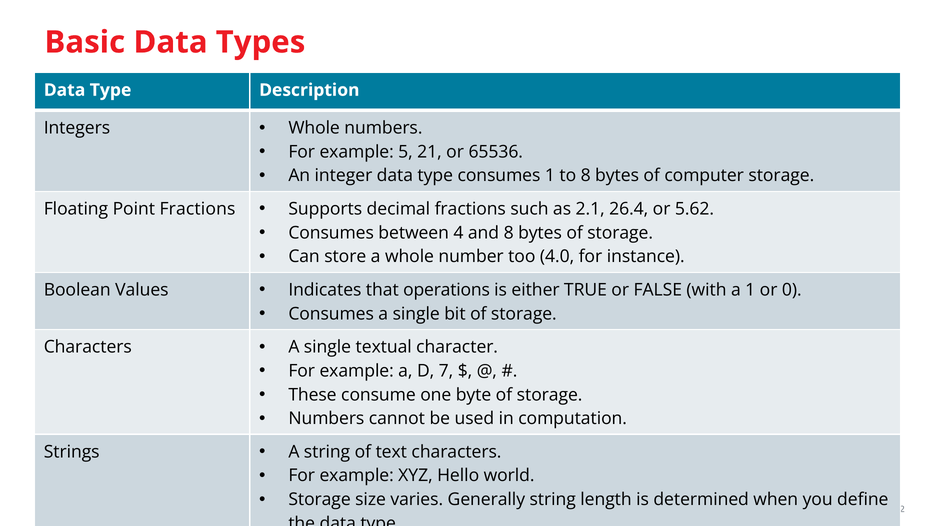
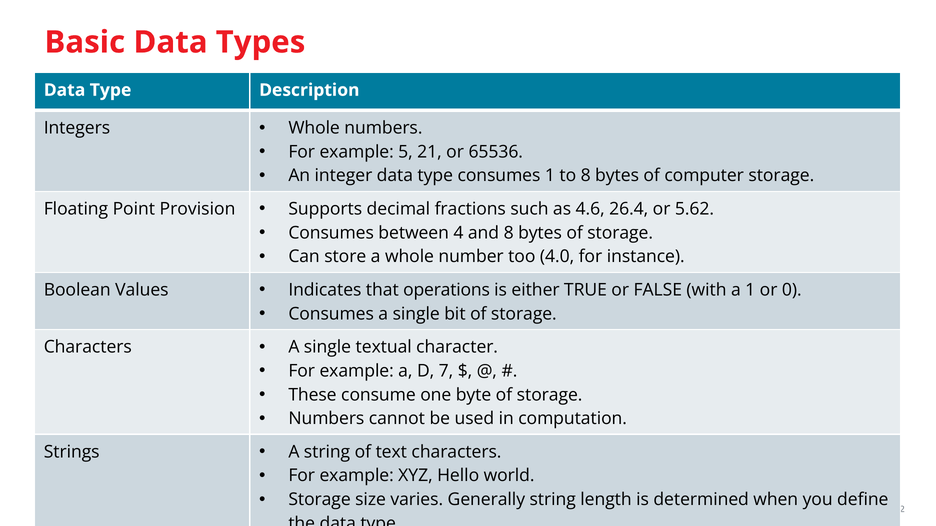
Point Fractions: Fractions -> Provision
2.1: 2.1 -> 4.6
